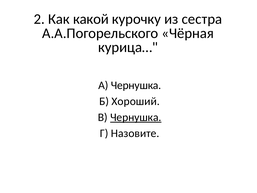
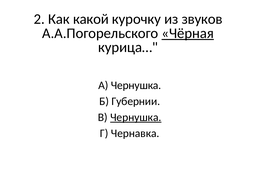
сестра: сестра -> звуков
Чёрная underline: none -> present
Хороший: Хороший -> Губернии
Назовите: Назовите -> Чернавка
